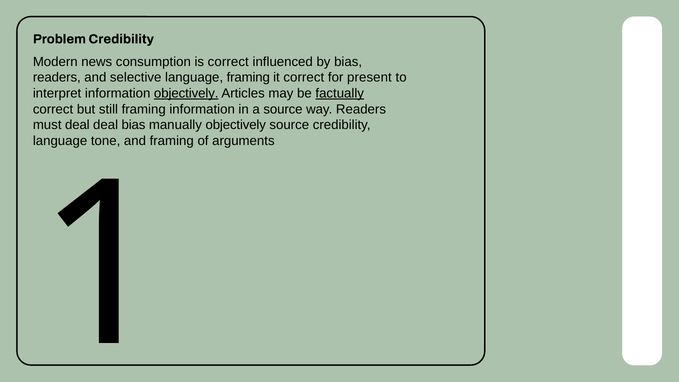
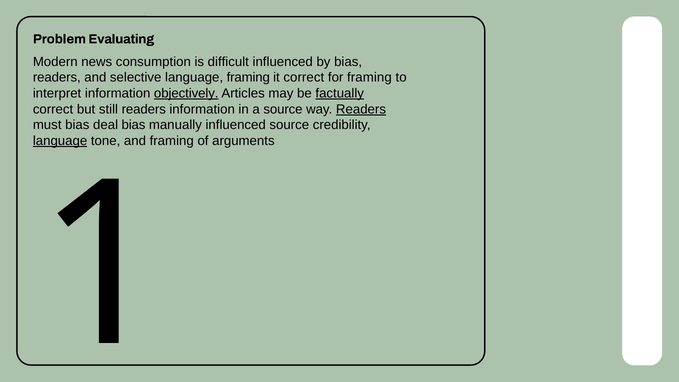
Problem Credibility: Credibility -> Evaluating
is correct: correct -> difficult
for present: present -> framing
still framing: framing -> readers
Readers at (361, 109) underline: none -> present
must deal: deal -> bias
manually objectively: objectively -> influenced
language at (60, 141) underline: none -> present
